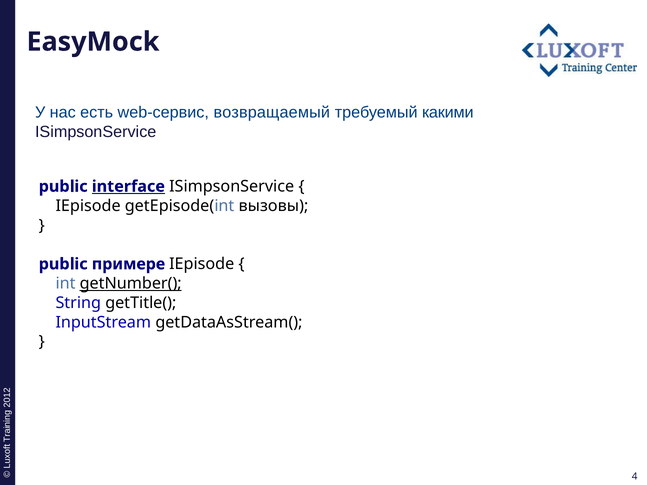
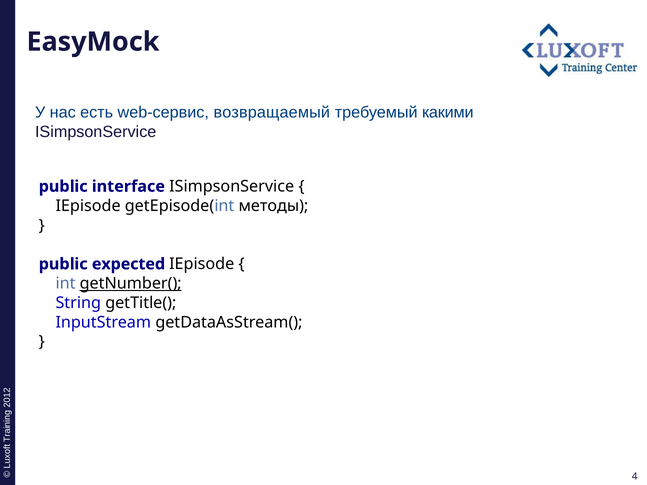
interface underline: present -> none
вызовы: вызовы -> методы
примере: примере -> expected
